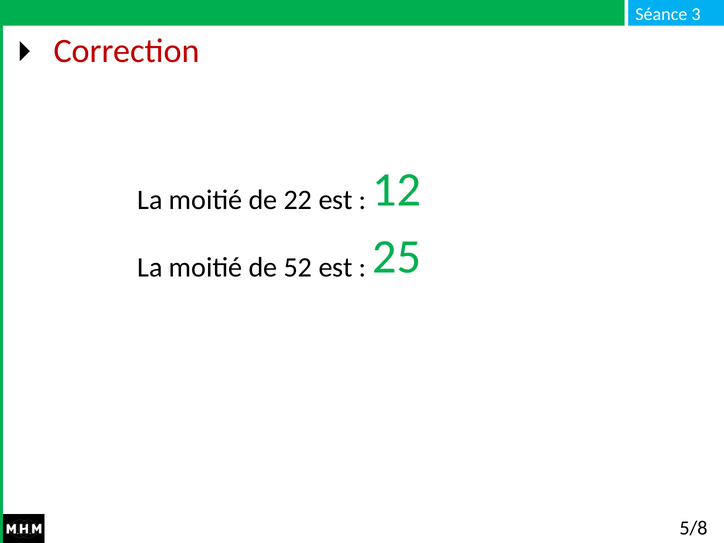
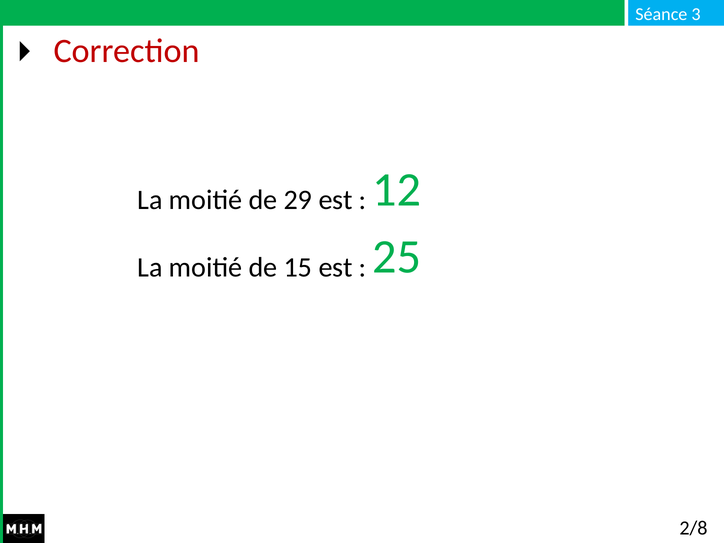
22: 22 -> 29
52: 52 -> 15
5/8: 5/8 -> 2/8
